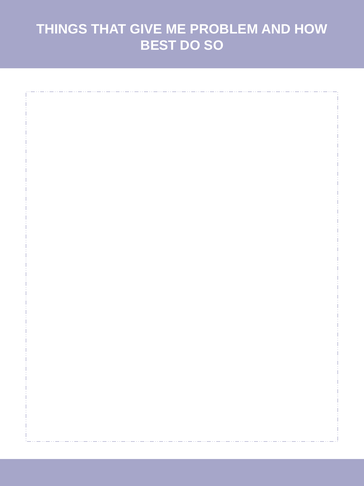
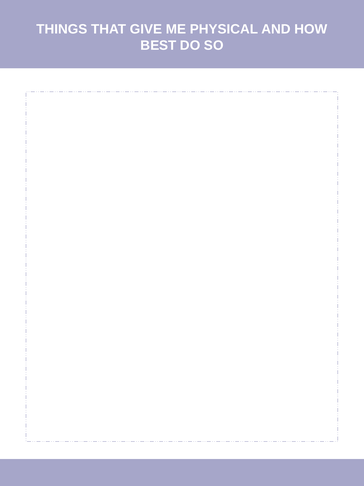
PROBLEM: PROBLEM -> PHYSICAL
